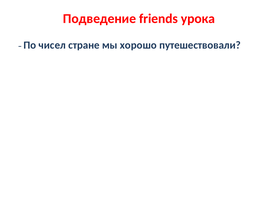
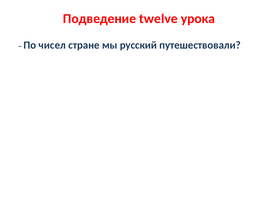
friends: friends -> twelve
хорошо: хорошо -> русский
